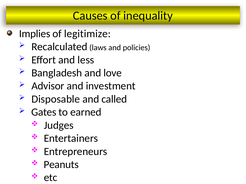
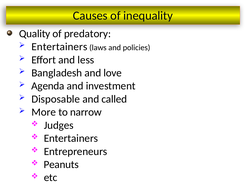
Implies: Implies -> Quality
legitimize: legitimize -> predatory
Recalculated at (59, 47): Recalculated -> Entertainers
Advisor: Advisor -> Agenda
Gates: Gates -> More
earned: earned -> narrow
